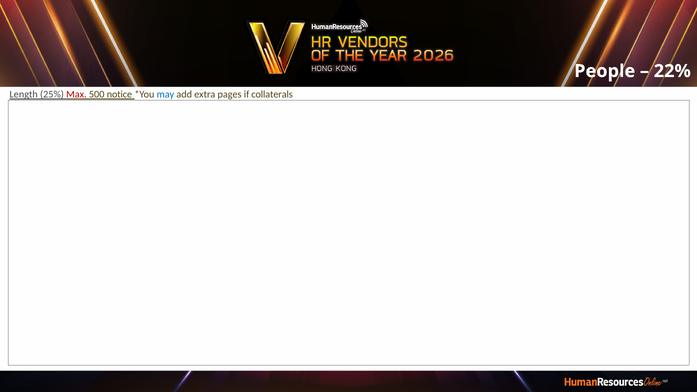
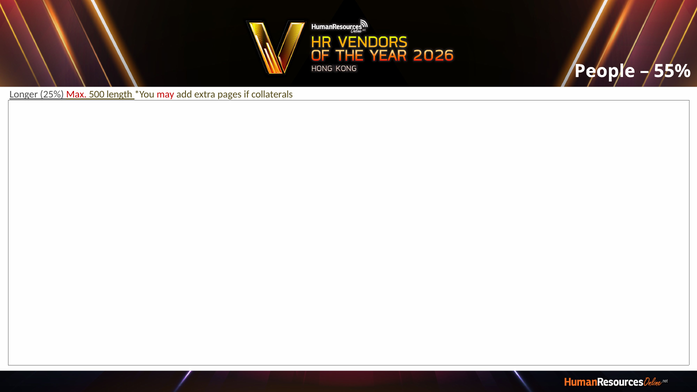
22%: 22% -> 55%
Length: Length -> Longer
notice: notice -> length
may colour: blue -> red
